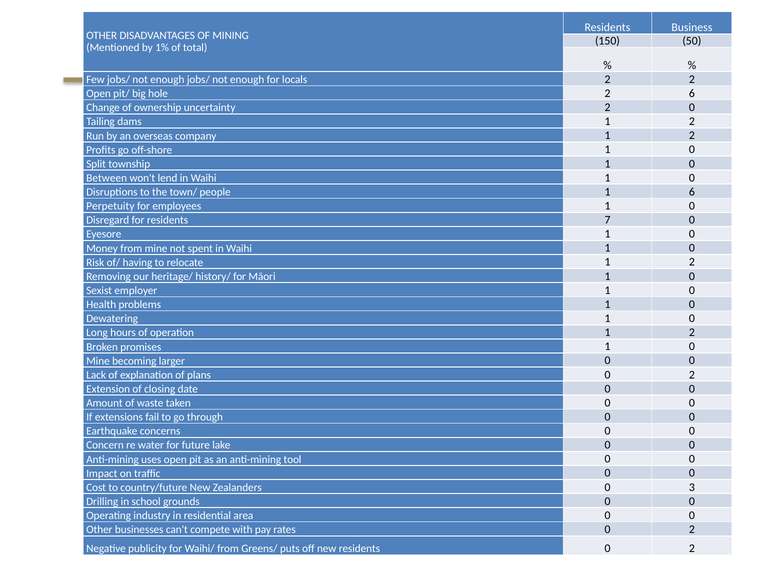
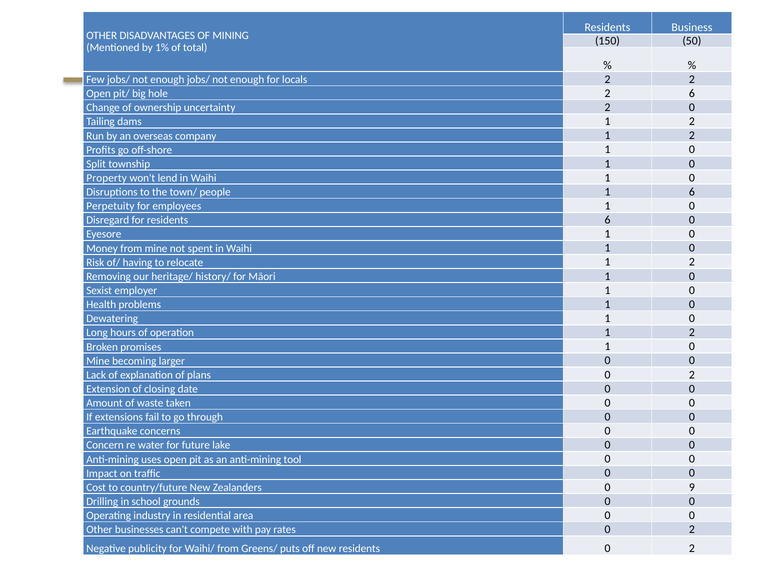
Between: Between -> Property
residents 7: 7 -> 6
3: 3 -> 9
